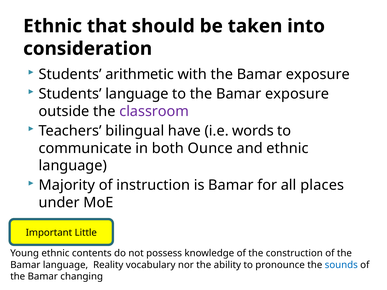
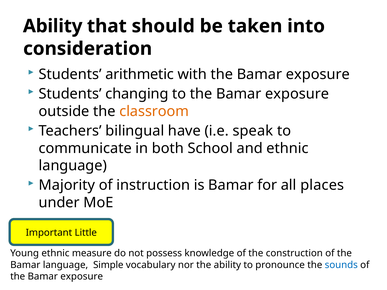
Ethnic at (53, 26): Ethnic -> Ability
Students language: language -> changing
classroom colour: purple -> orange
words: words -> speak
Ounce: Ounce -> School
contents: contents -> measure
Reality: Reality -> Simple
changing at (82, 277): changing -> exposure
